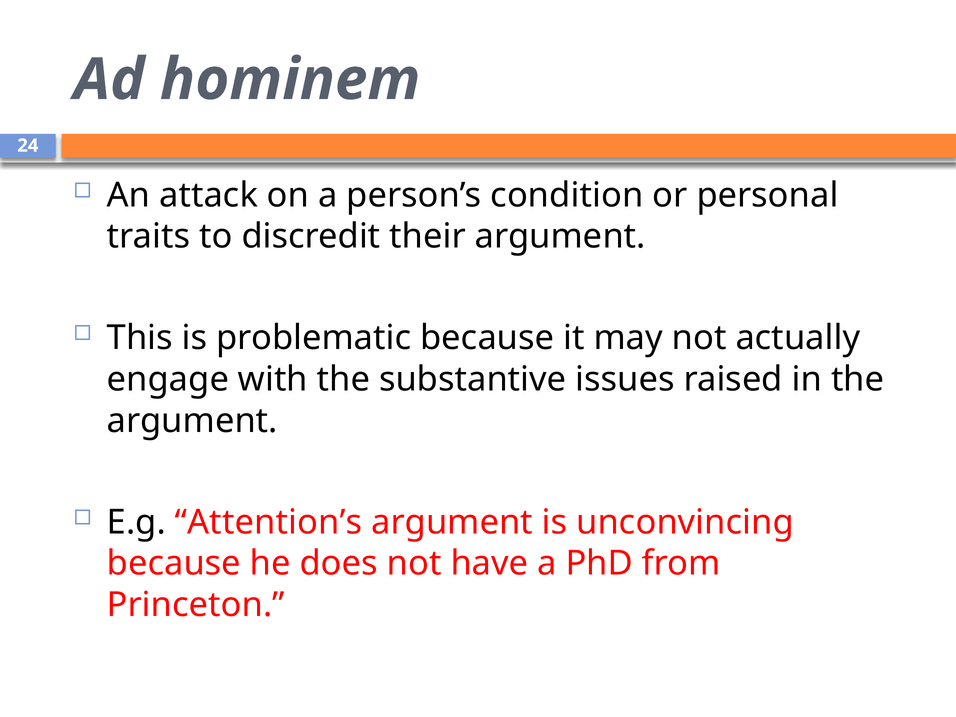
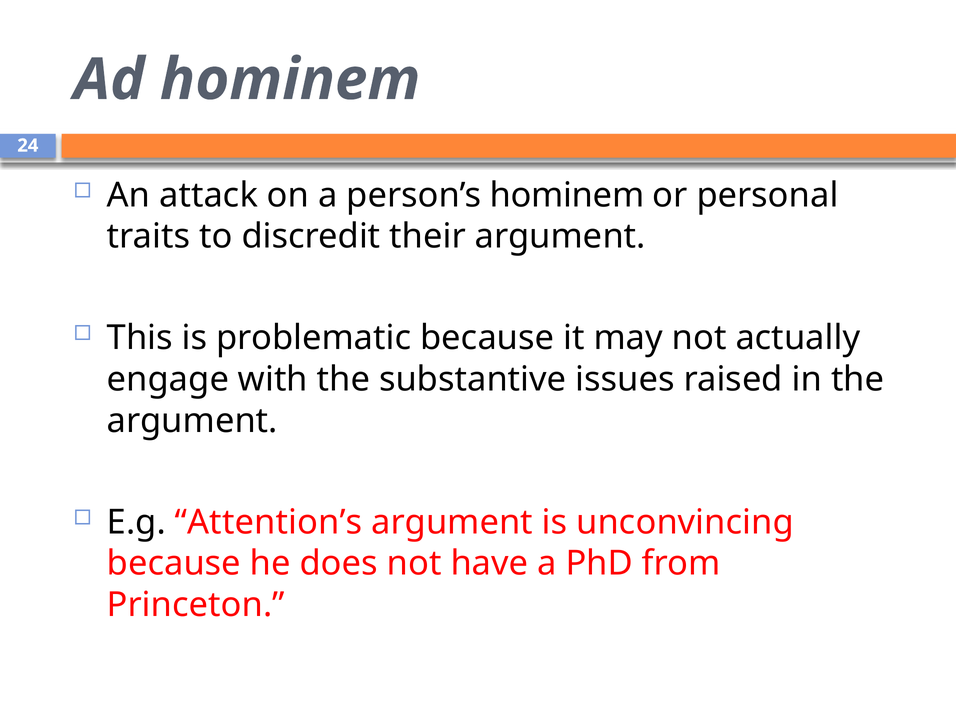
person’s condition: condition -> hominem
